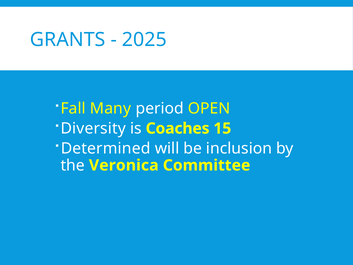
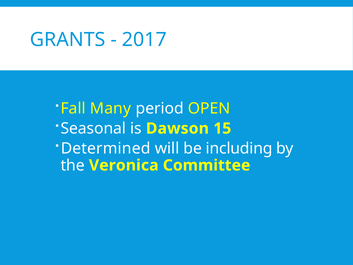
2025: 2025 -> 2017
Diversity: Diversity -> Seasonal
Coaches: Coaches -> Dawson
inclusion: inclusion -> including
